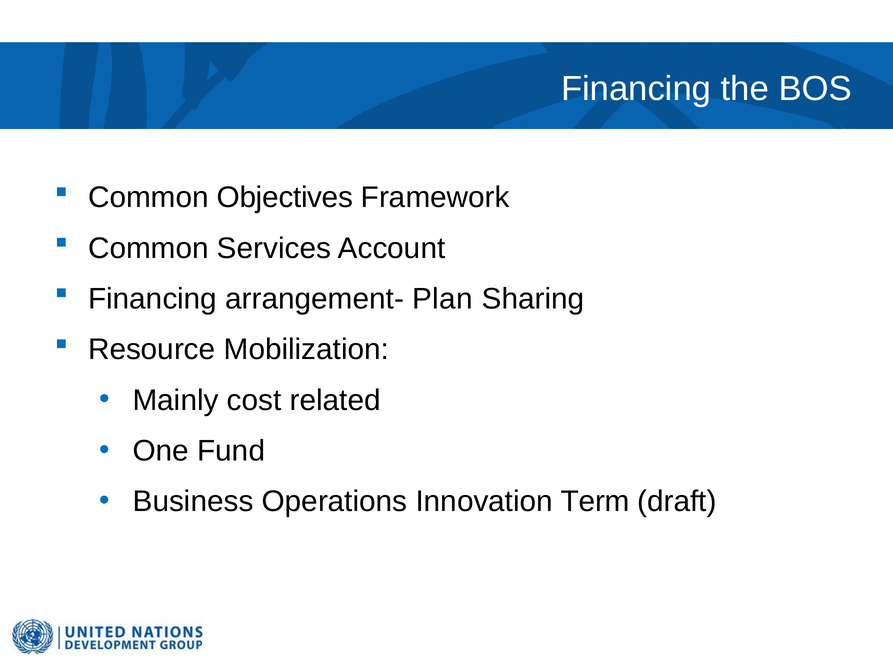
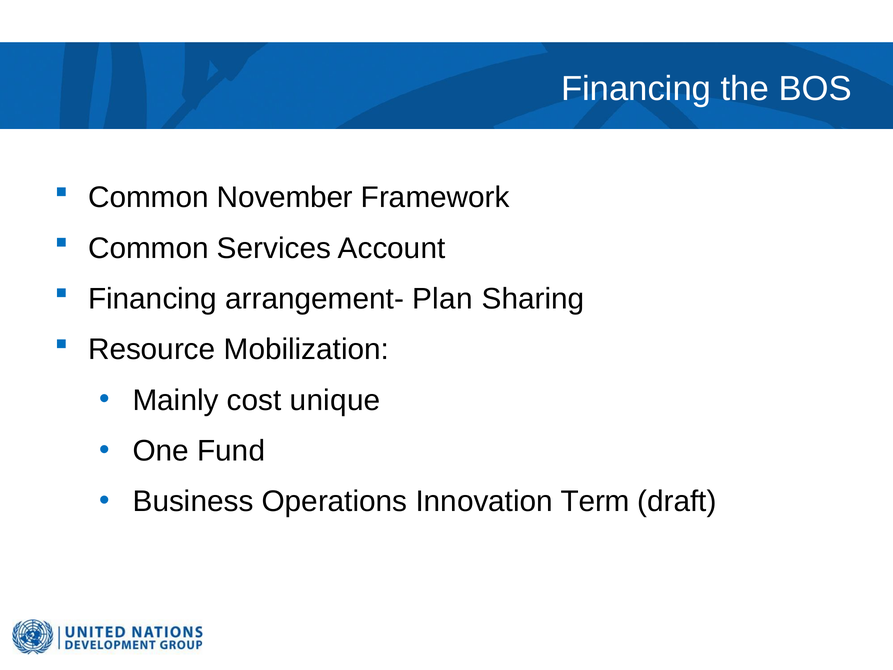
Objectives: Objectives -> November
related: related -> unique
